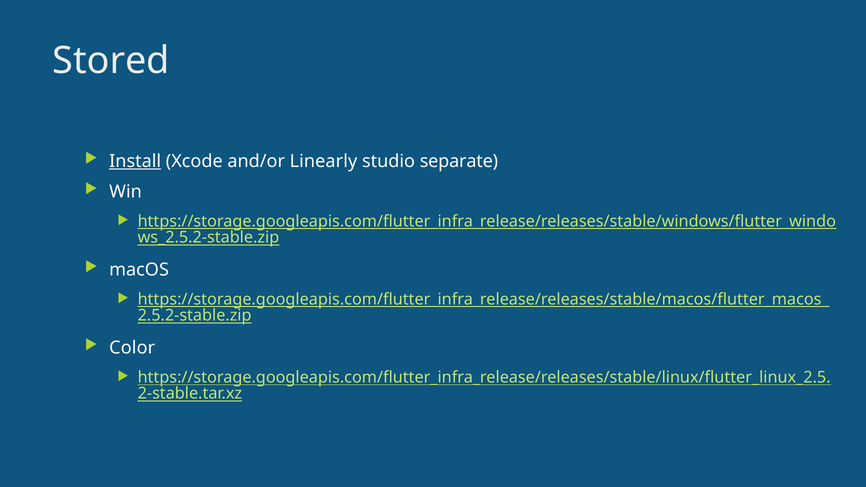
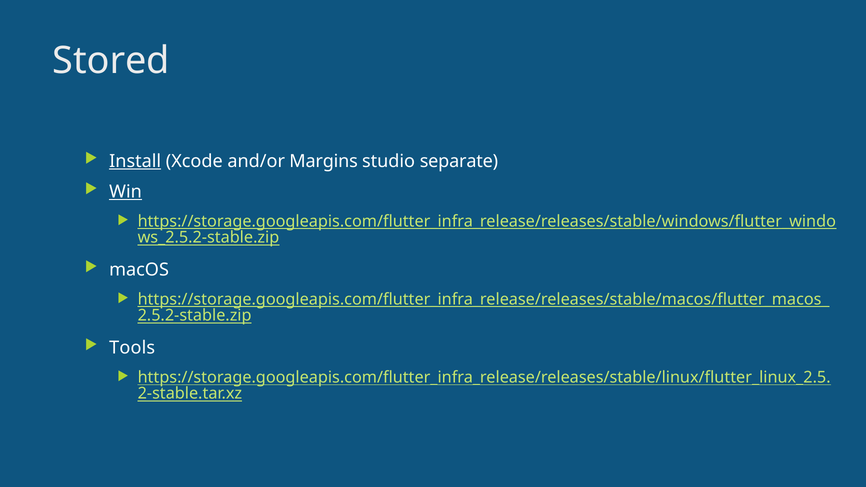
Linearly: Linearly -> Margins
Win underline: none -> present
Color: Color -> Tools
